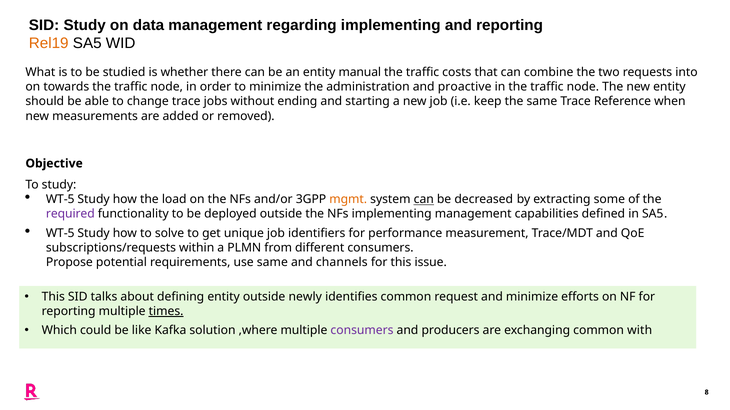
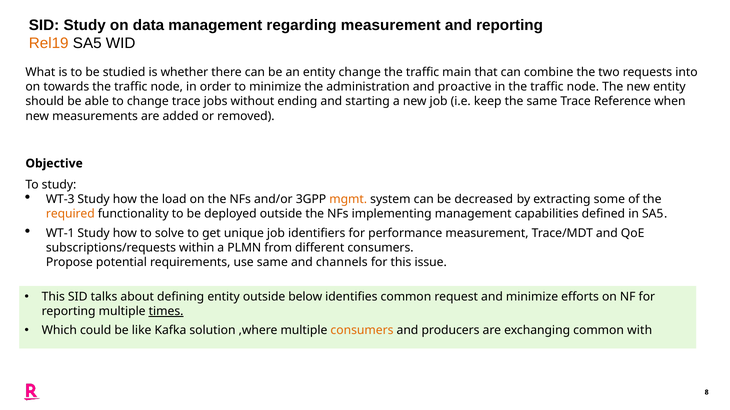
regarding implementing: implementing -> measurement
entity manual: manual -> change
costs: costs -> main
WT-5 at (60, 200): WT-5 -> WT-3
can at (424, 200) underline: present -> none
required colour: purple -> orange
WT-5 at (60, 233): WT-5 -> WT-1
newly: newly -> below
consumers at (362, 331) colour: purple -> orange
